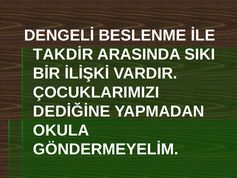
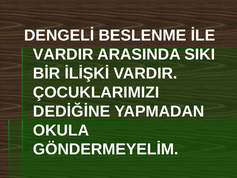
TAKDİR at (63, 54): TAKDİR -> VARDIR
